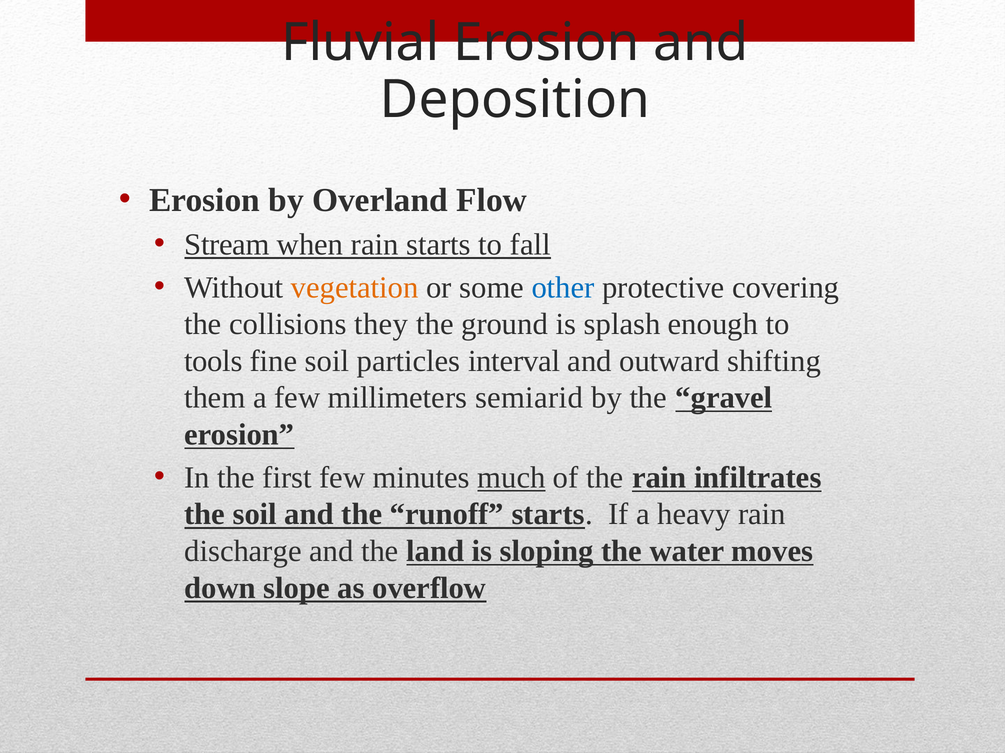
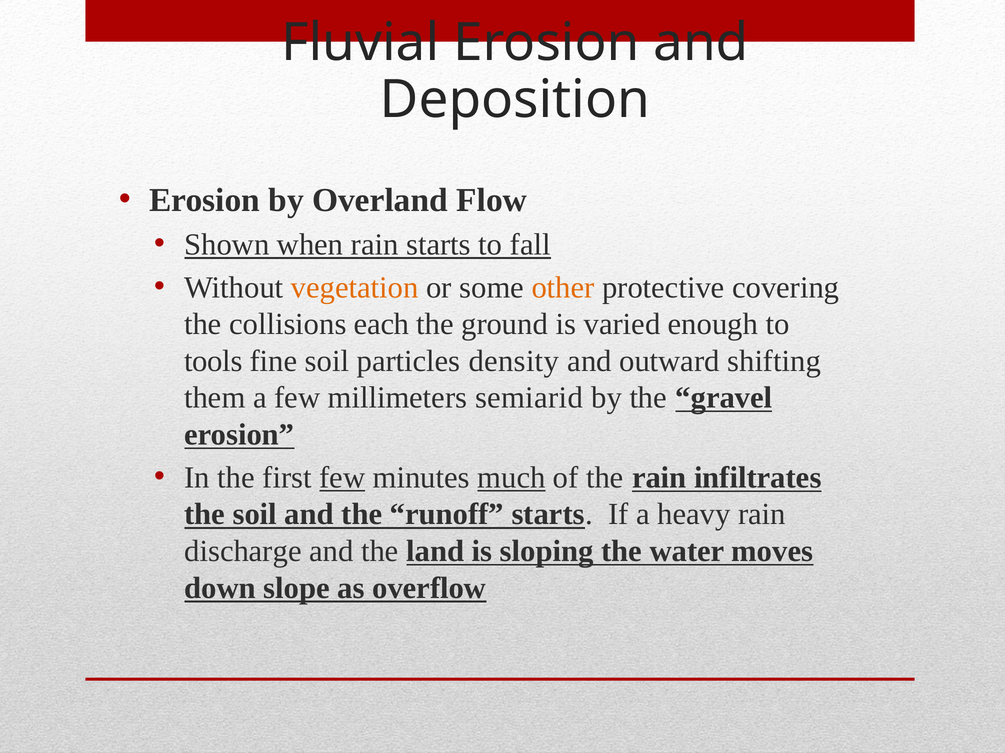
Stream: Stream -> Shown
other colour: blue -> orange
they: they -> each
splash: splash -> varied
interval: interval -> density
few at (342, 478) underline: none -> present
